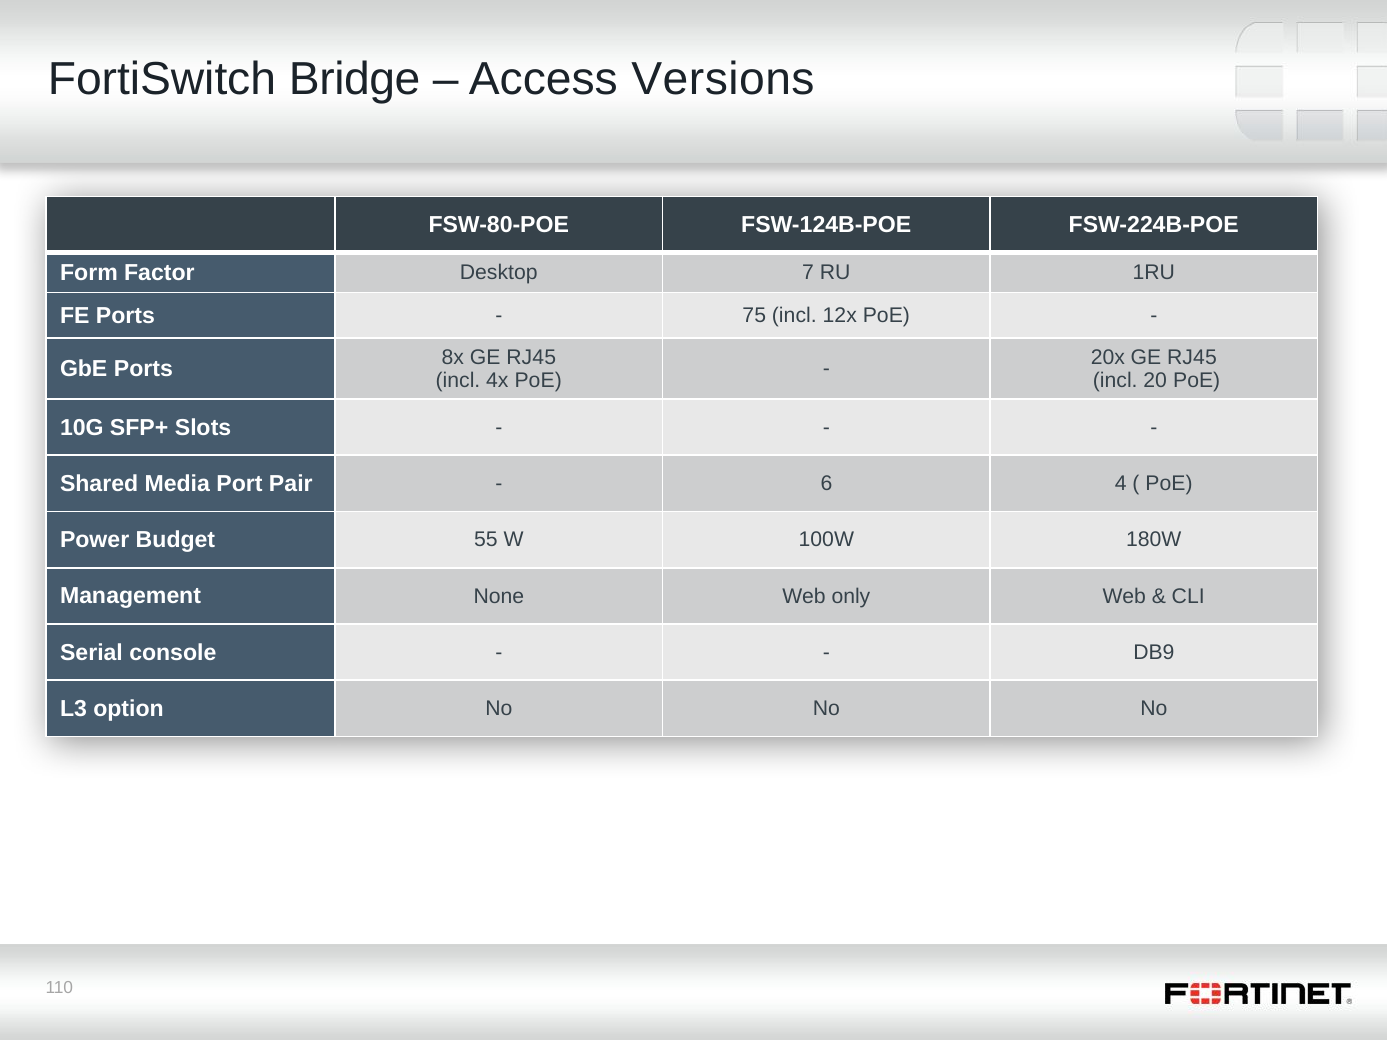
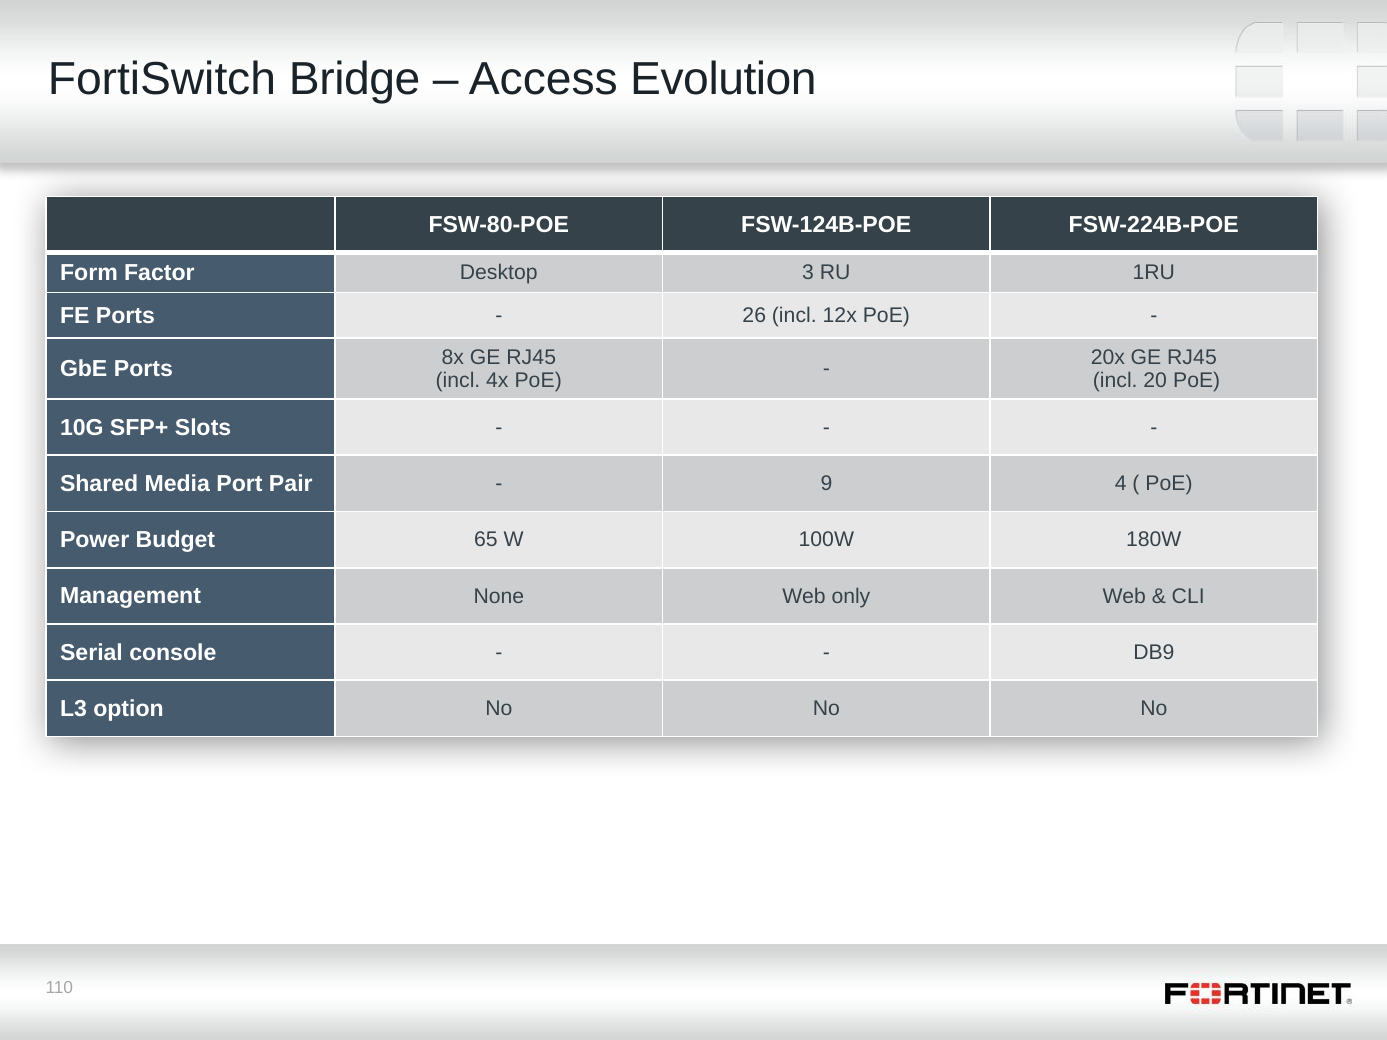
Versions: Versions -> Evolution
7: 7 -> 3
75: 75 -> 26
6: 6 -> 9
55: 55 -> 65
